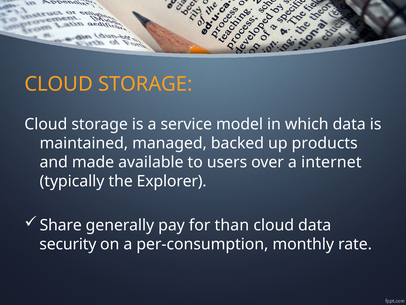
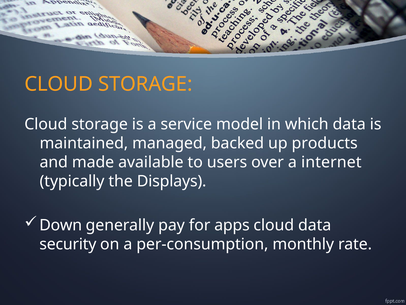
Explorer: Explorer -> Displays
Share: Share -> Down
than: than -> apps
